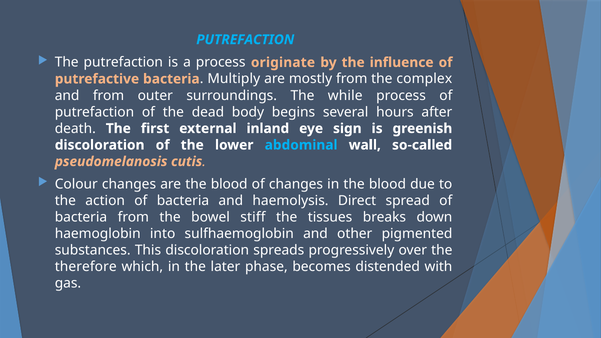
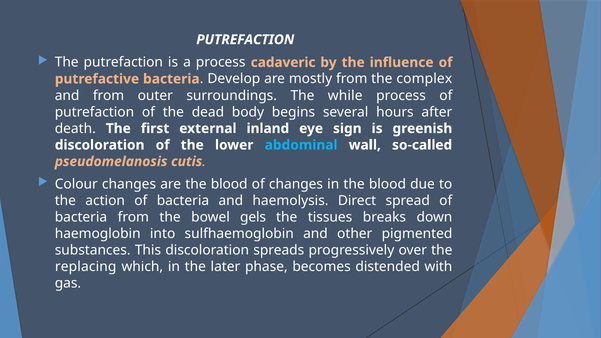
PUTREFACTION at (245, 40) colour: light blue -> white
originate: originate -> cadaveric
Multiply: Multiply -> Develop
stiff: stiff -> gels
therefore: therefore -> replacing
